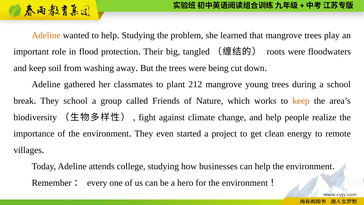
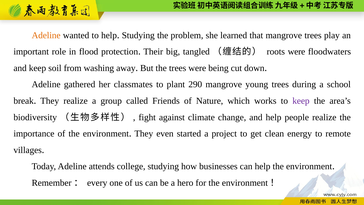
212: 212 -> 290
They school: school -> realize
keep at (301, 101) colour: orange -> purple
